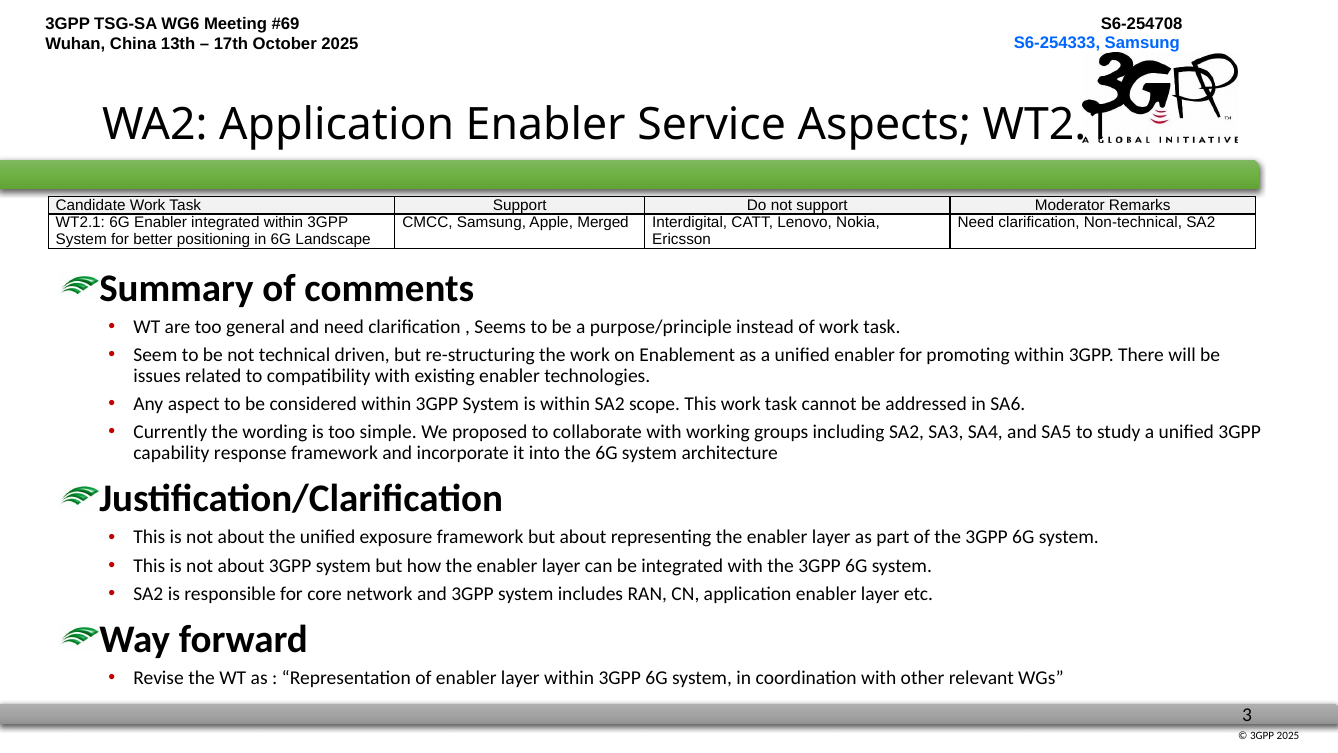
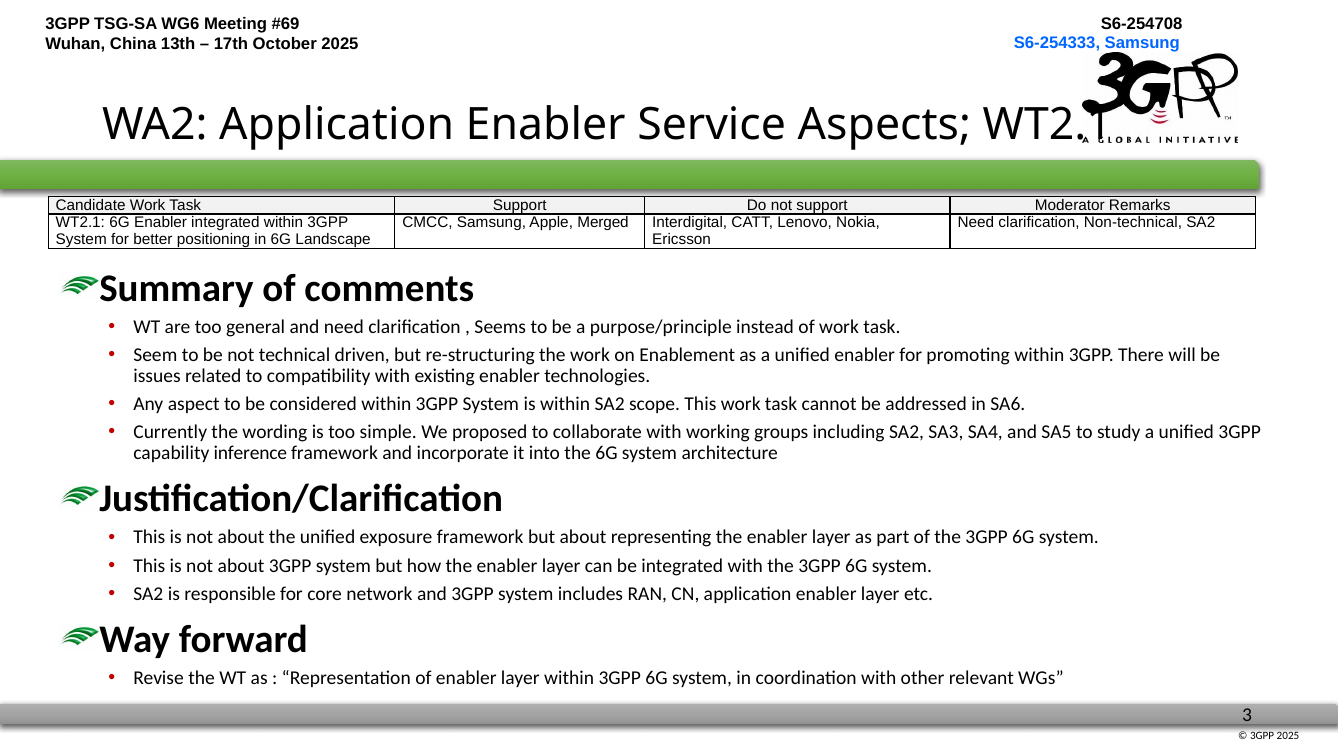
response: response -> inference
